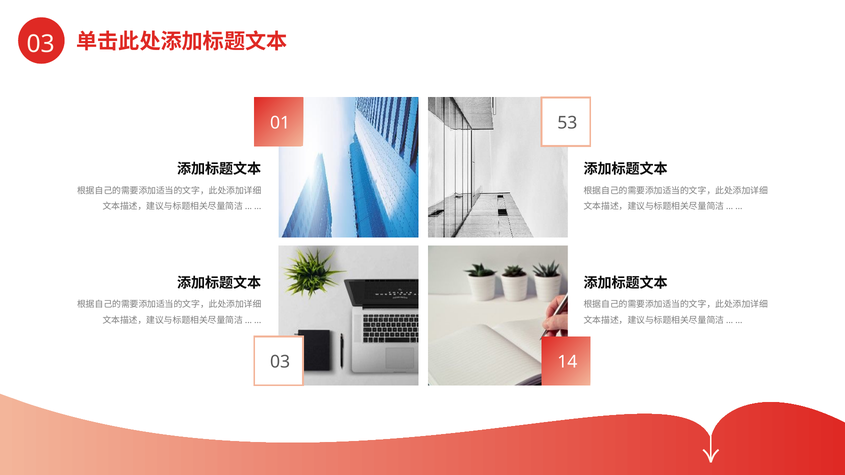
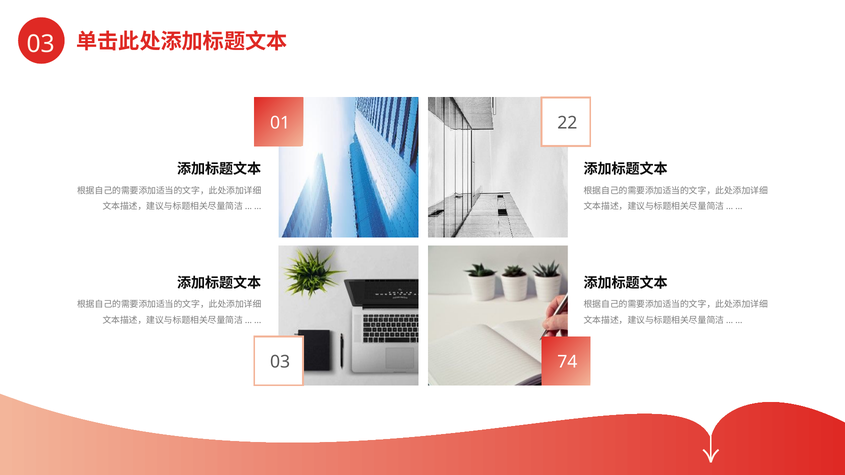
53: 53 -> 22
14: 14 -> 74
